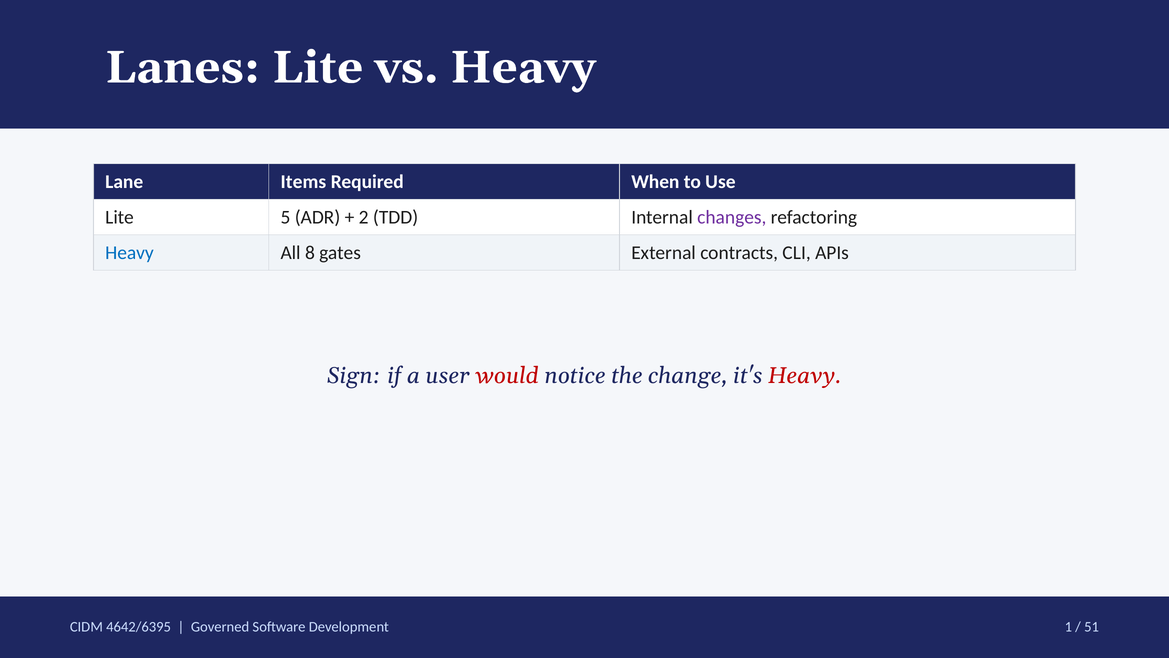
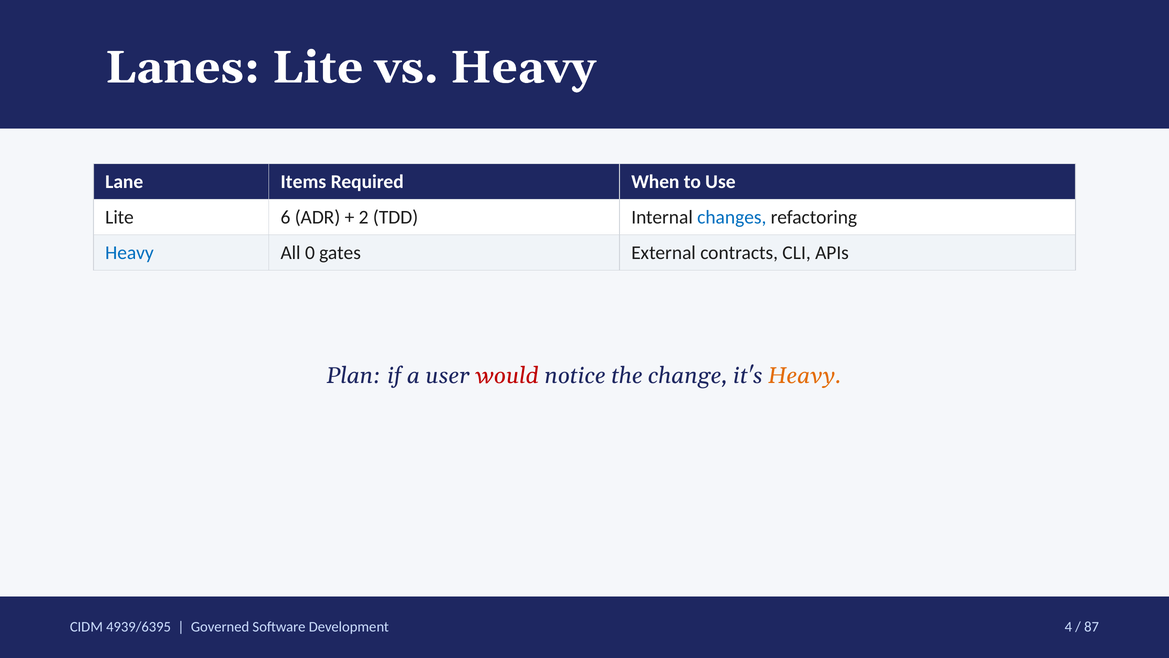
5: 5 -> 6
changes colour: purple -> blue
8: 8 -> 0
Sign: Sign -> Plan
Heavy at (805, 376) colour: red -> orange
4642/6395: 4642/6395 -> 4939/6395
1: 1 -> 4
51: 51 -> 87
